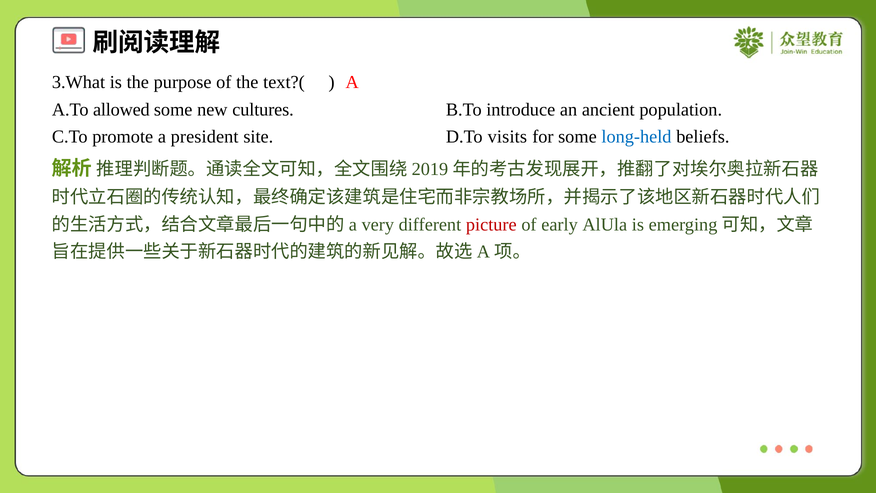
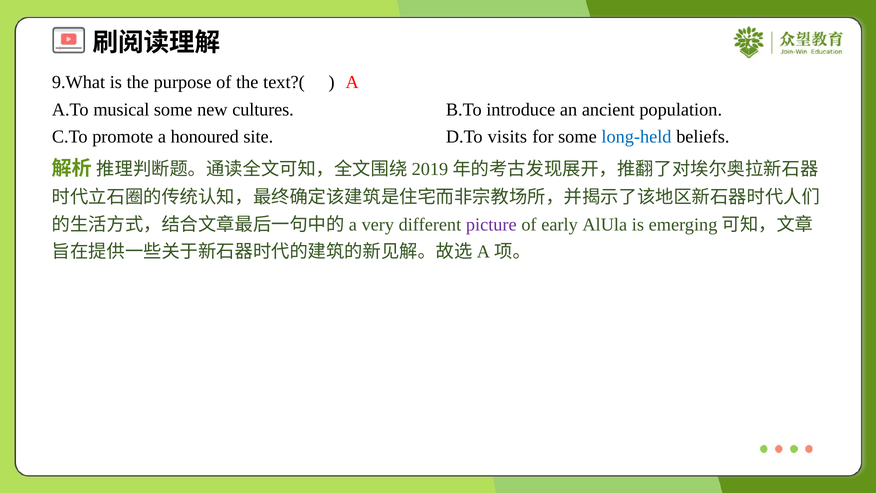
3.What: 3.What -> 9.What
allowed: allowed -> musical
president: president -> honoured
picture colour: red -> purple
